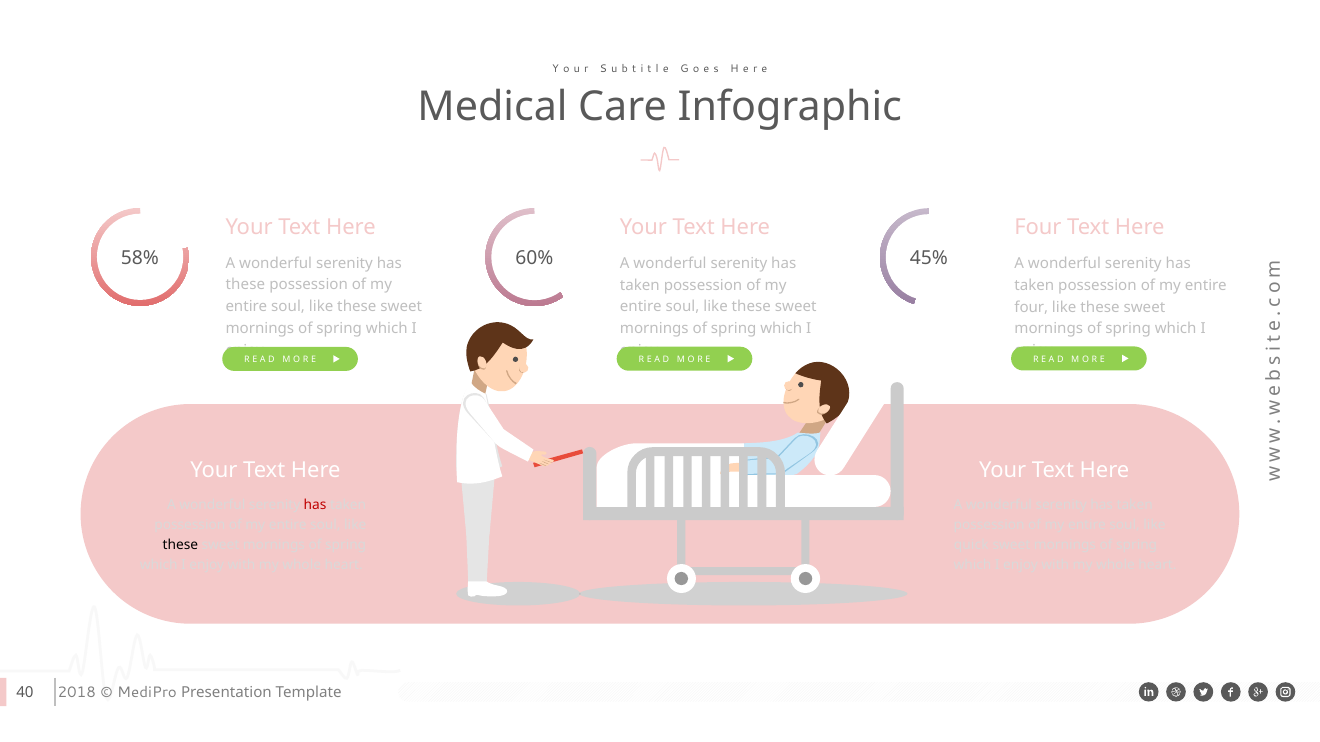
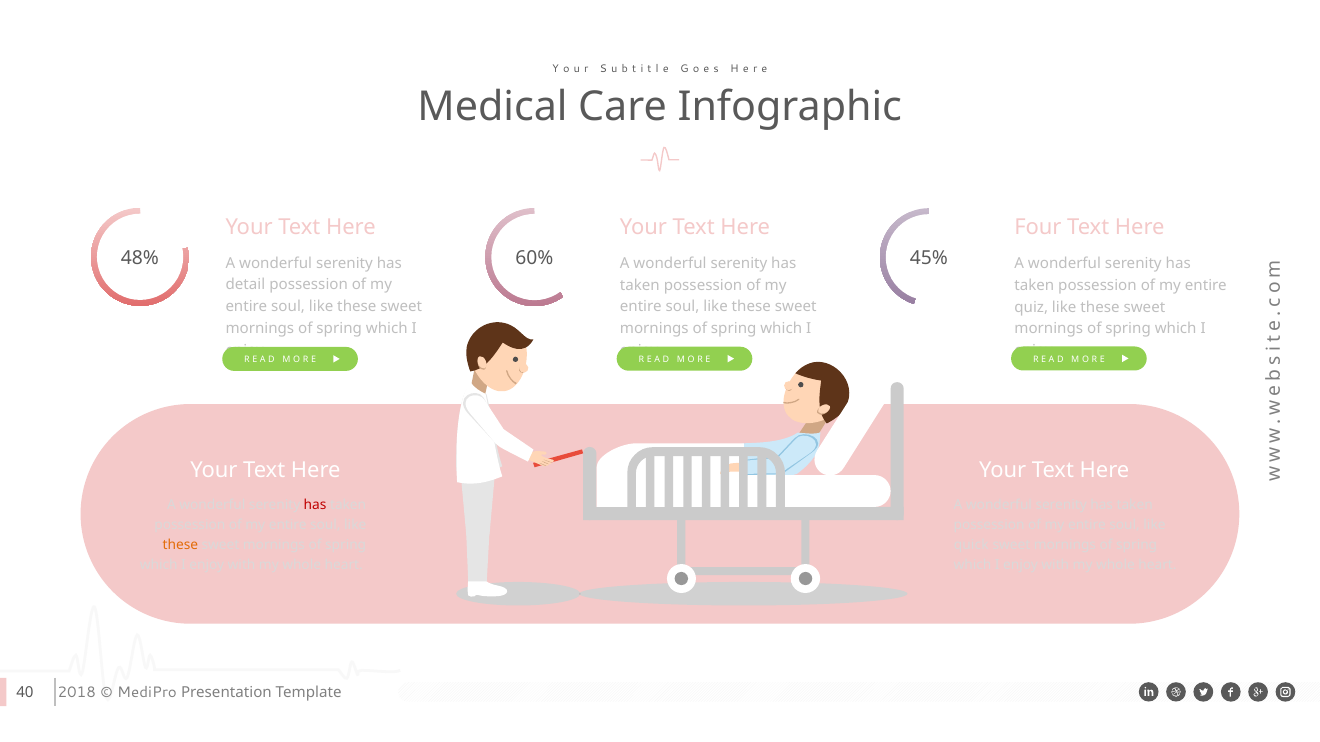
58%: 58% -> 48%
these at (245, 285): these -> detail
four at (1031, 307): four -> quiz
these at (180, 545) colour: black -> orange
